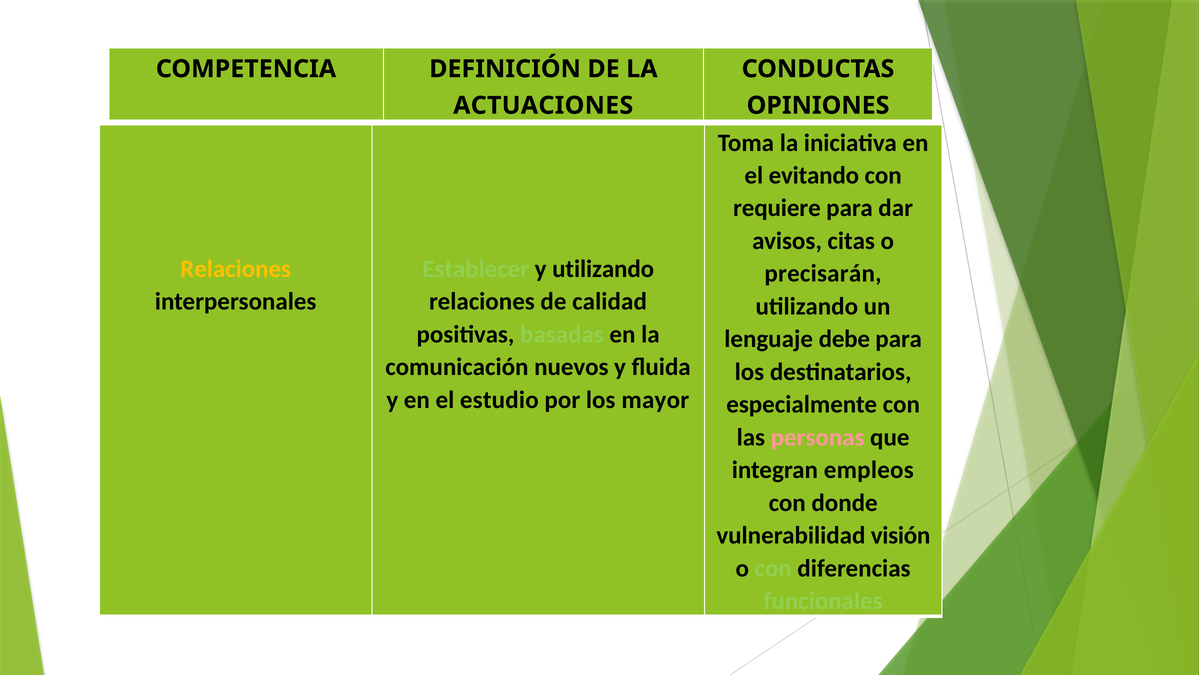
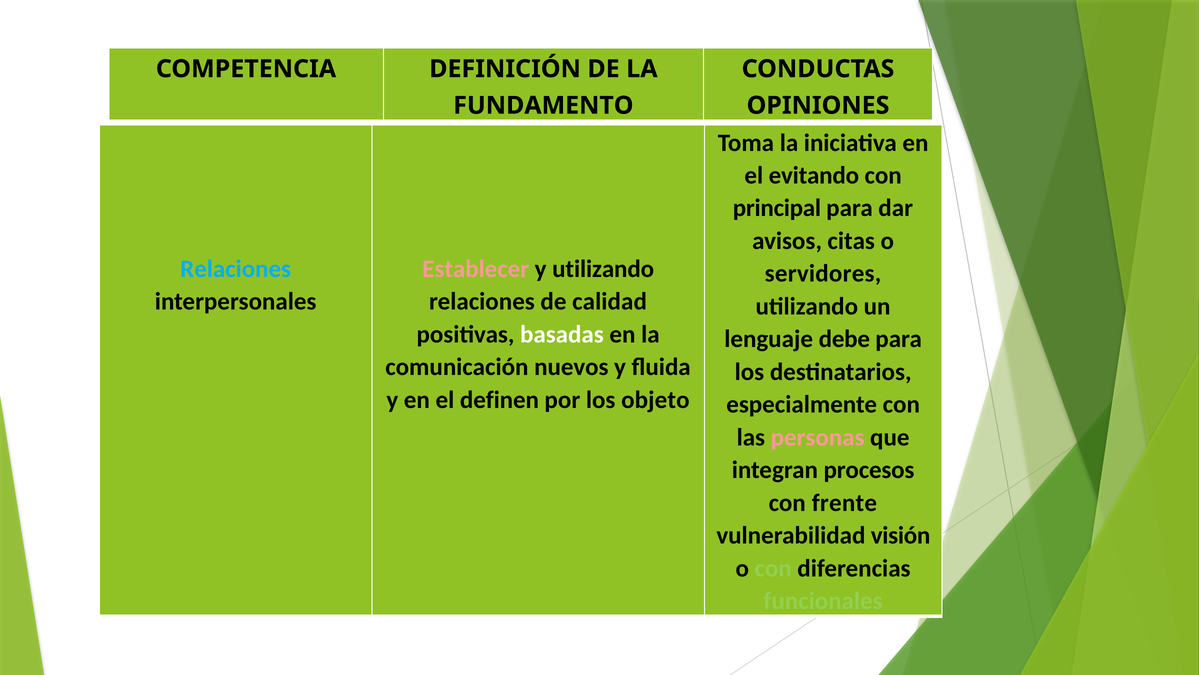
ACTUACIONES: ACTUACIONES -> FUNDAMENTO
requiere: requiere -> principal
Relaciones at (236, 269) colour: yellow -> light blue
Establecer colour: light green -> pink
precisarán: precisarán -> servidores
basadas colour: light green -> white
estudio: estudio -> definen
mayor: mayor -> objeto
empleos: empleos -> procesos
donde: donde -> frente
